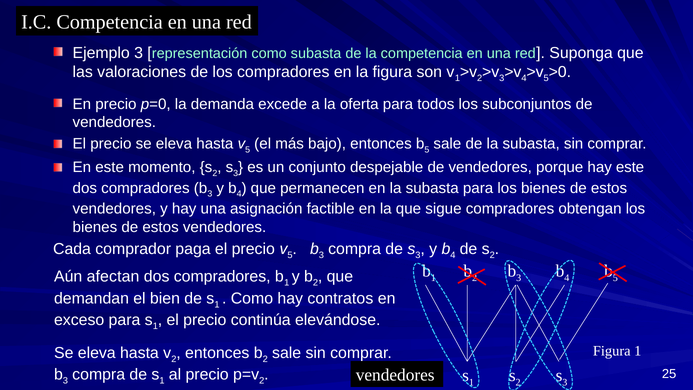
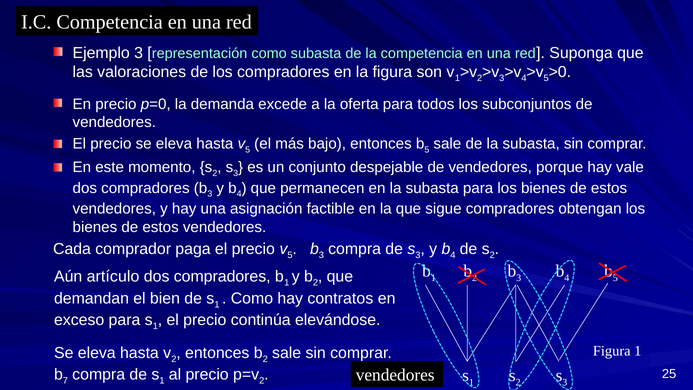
hay este: este -> vale
afectan: afectan -> artículo
3 at (65, 381): 3 -> 7
